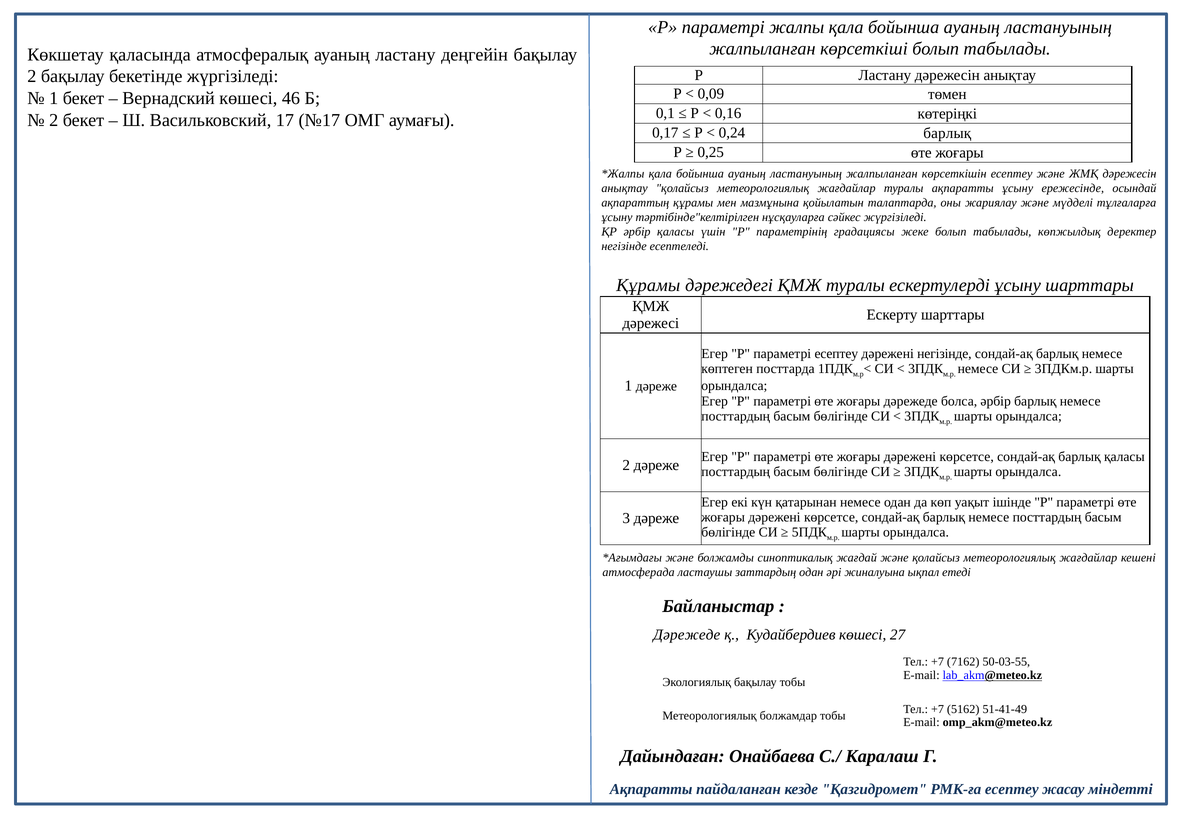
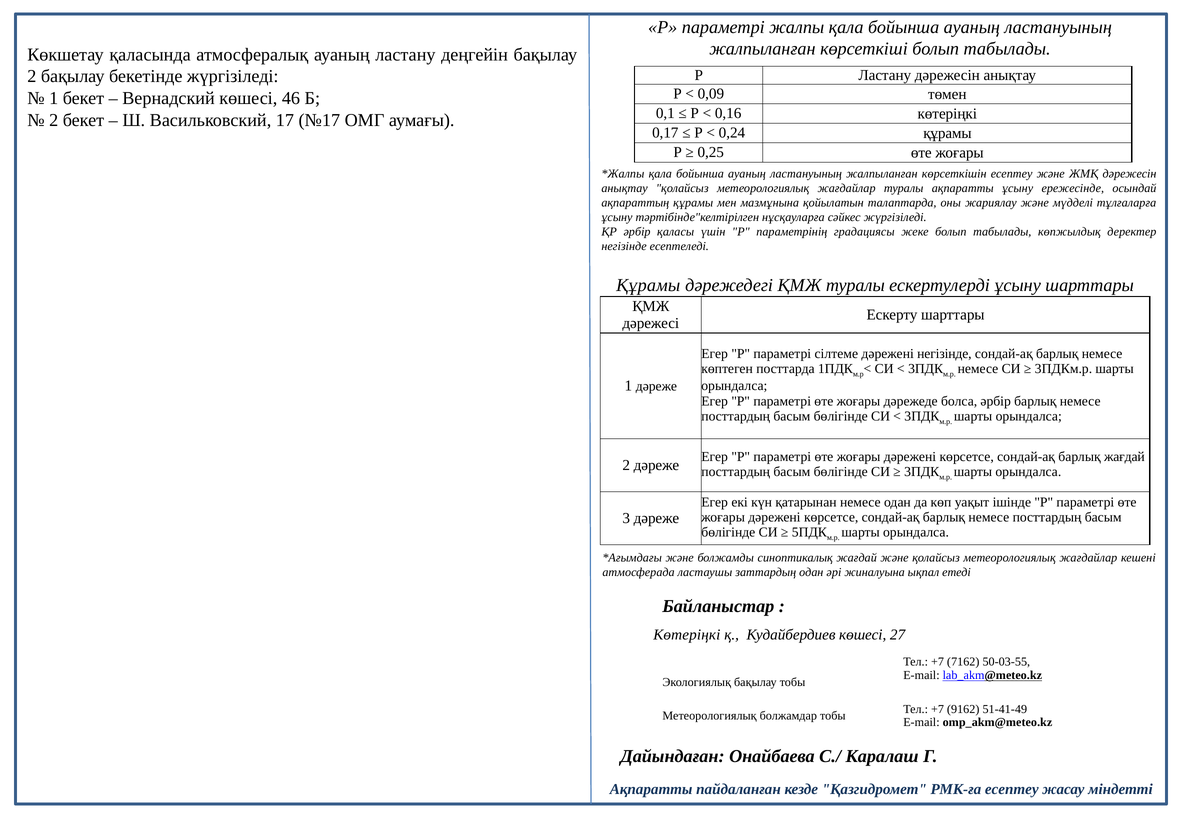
0,24 барлық: барлық -> құрамы
параметрі есептеу: есептеу -> сілтеме
барлық қаласы: қаласы -> жағдай
Дәрежеде at (687, 635): Дәрежеде -> Көтеріңкі
5162: 5162 -> 9162
